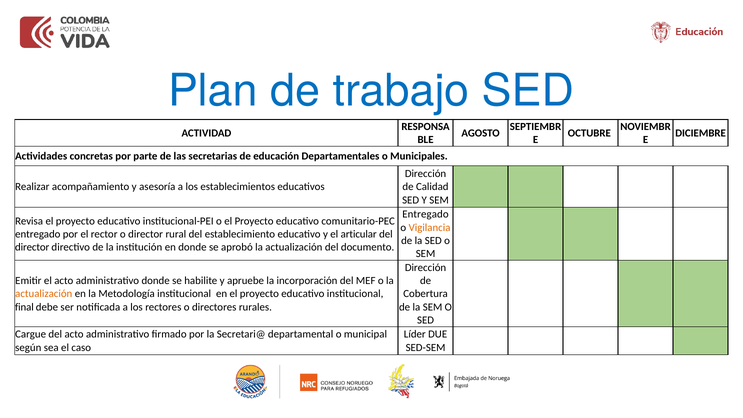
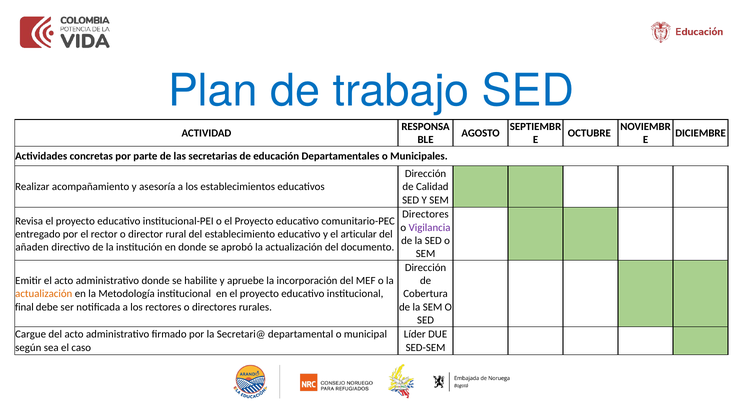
Entregado at (425, 214): Entregado -> Directores
Vigilancia colour: orange -> purple
director at (32, 247): director -> añaden
